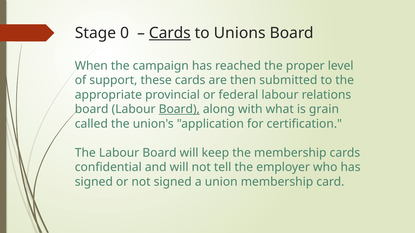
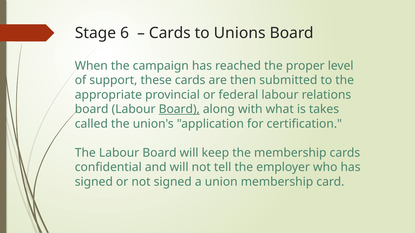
0: 0 -> 6
Cards at (170, 33) underline: present -> none
grain: grain -> takes
